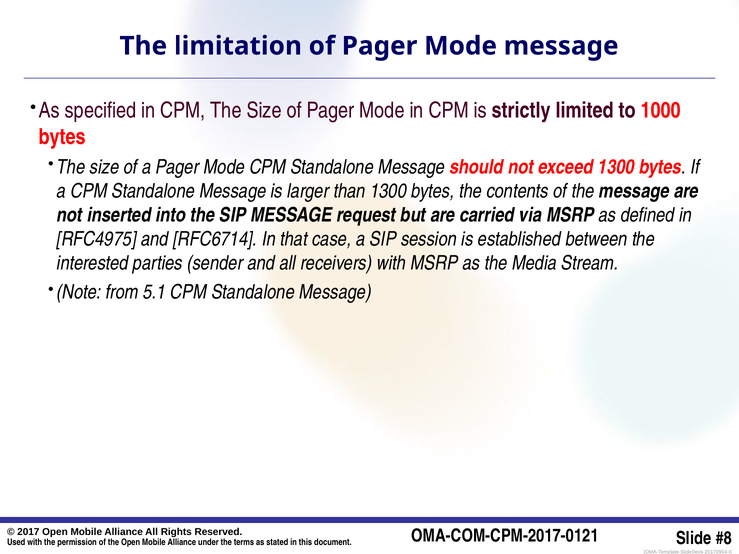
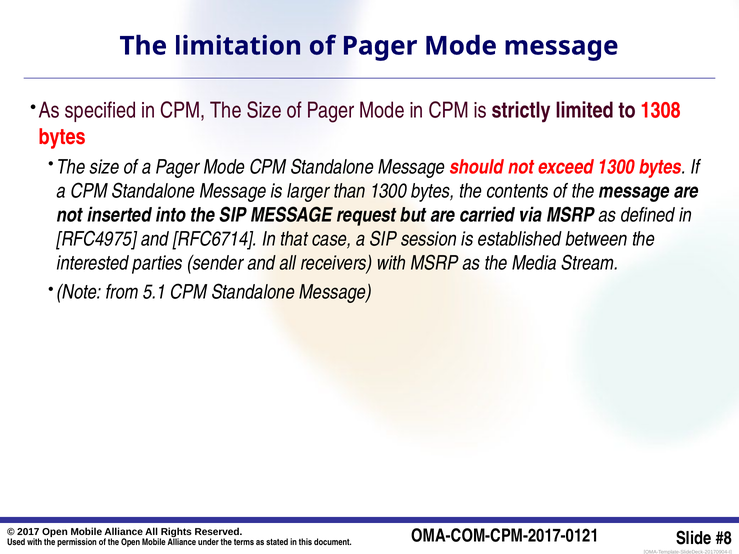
1000: 1000 -> 1308
